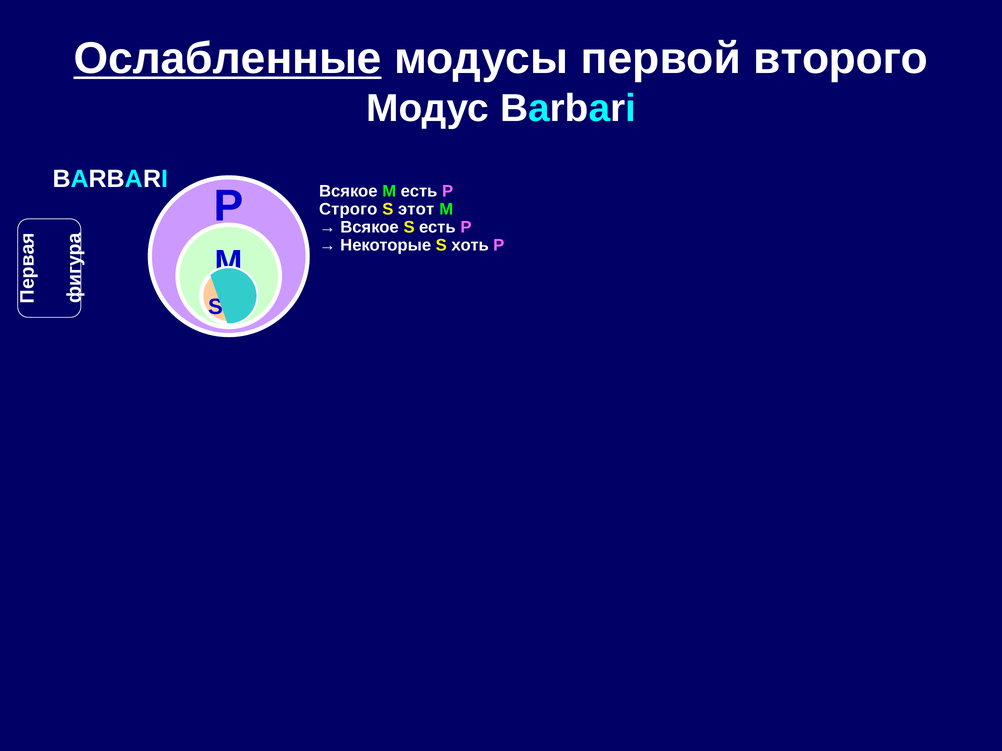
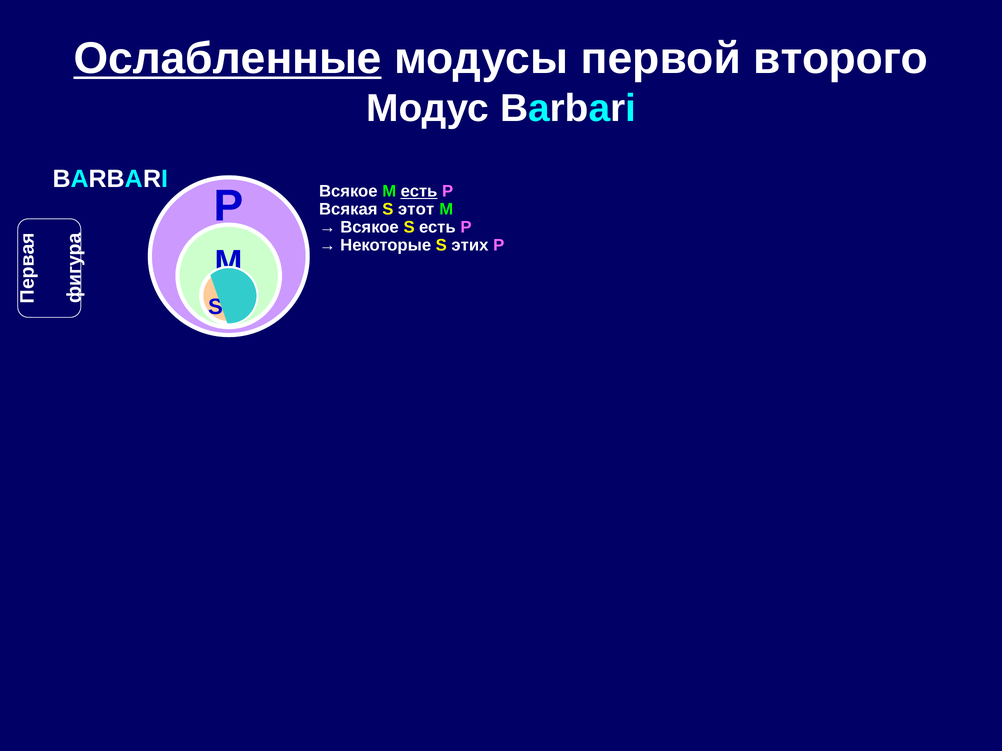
есть at (419, 191) underline: none -> present
Строго: Строго -> Всякая
хоть: хоть -> этих
